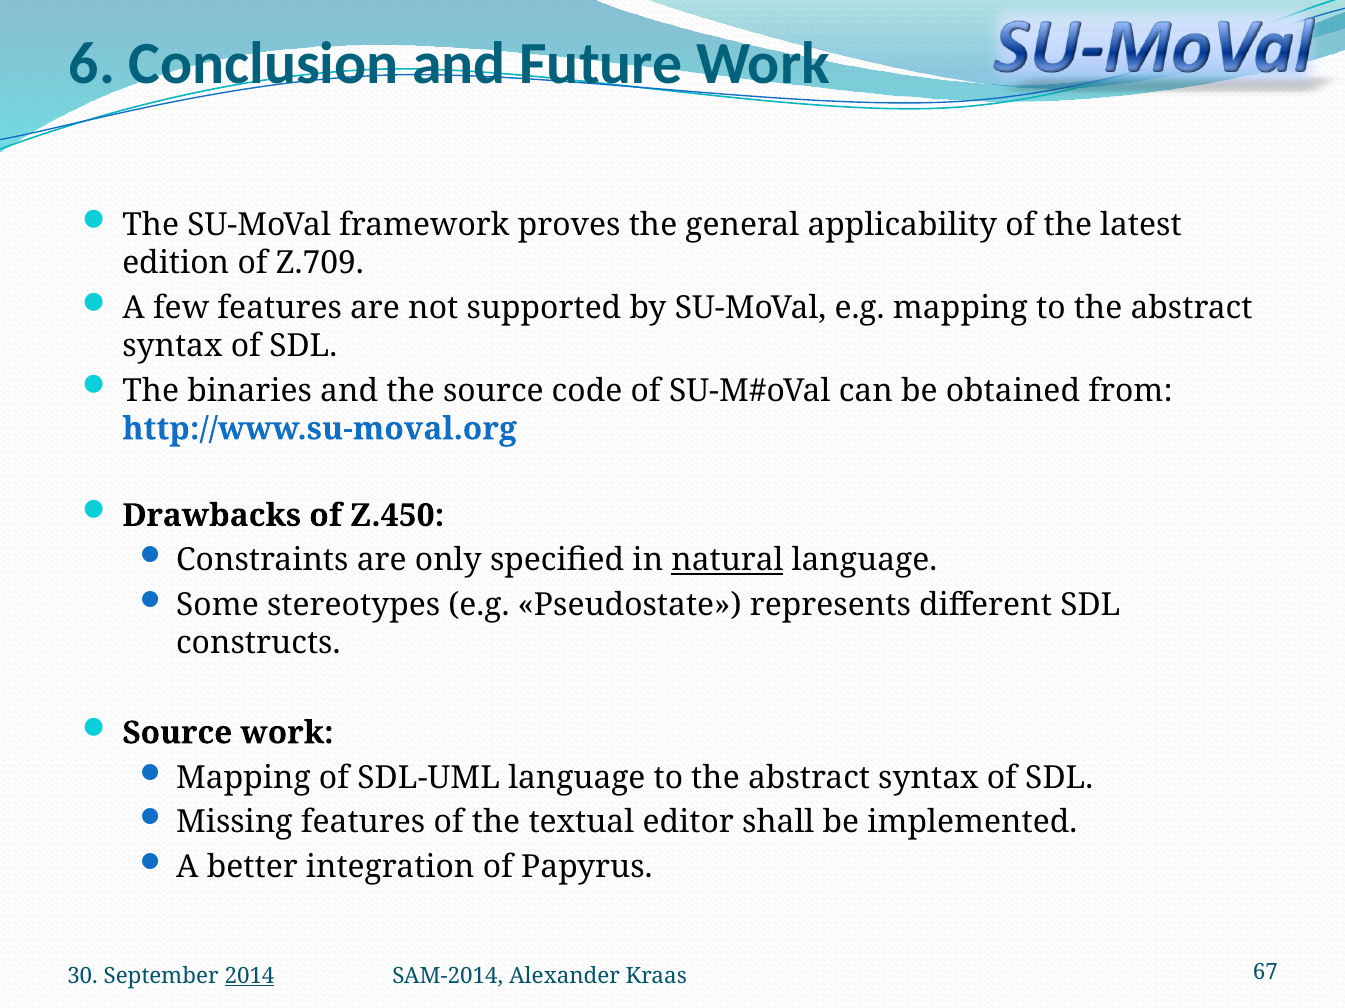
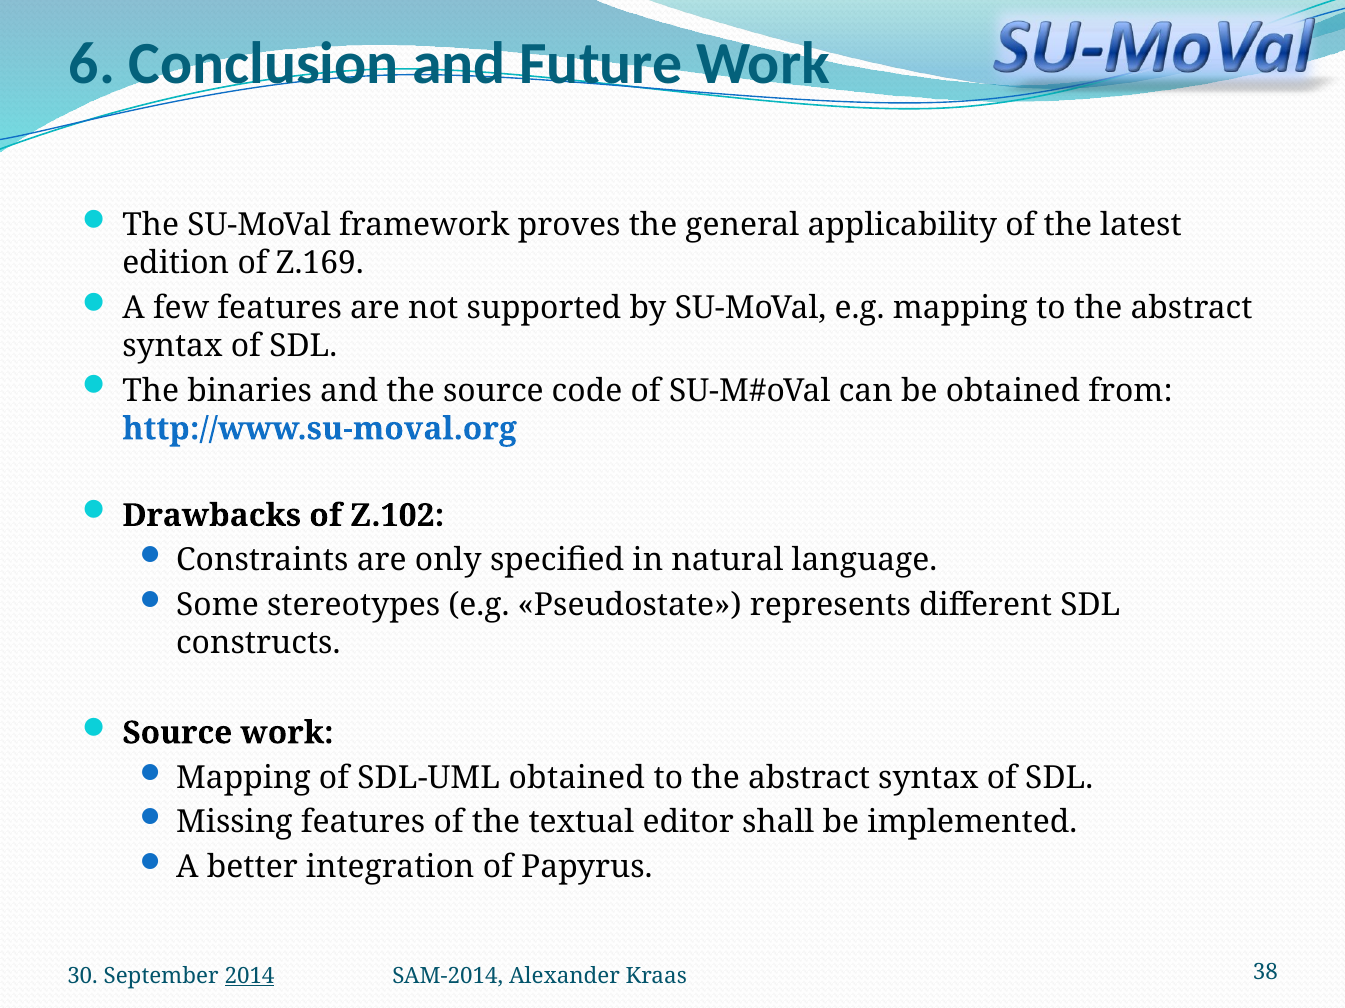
Z.709: Z.709 -> Z.169
Z.450: Z.450 -> Z.102
natural underline: present -> none
SDL-UML language: language -> obtained
67: 67 -> 38
